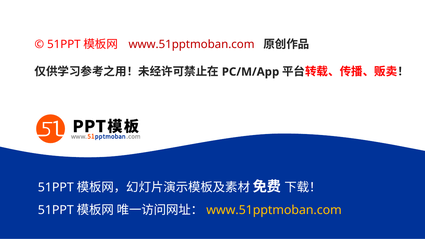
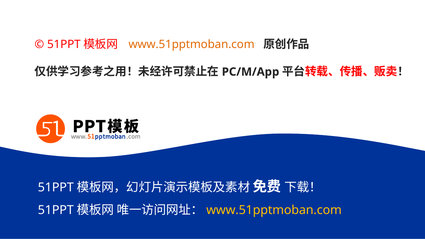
www.51pptmoban.com at (192, 44) colour: red -> orange
